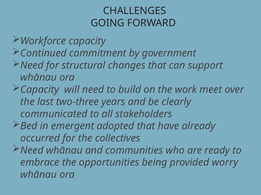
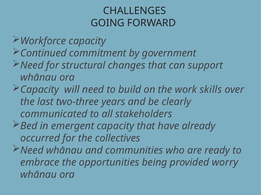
meet: meet -> skills
emergent adopted: adopted -> capacity
